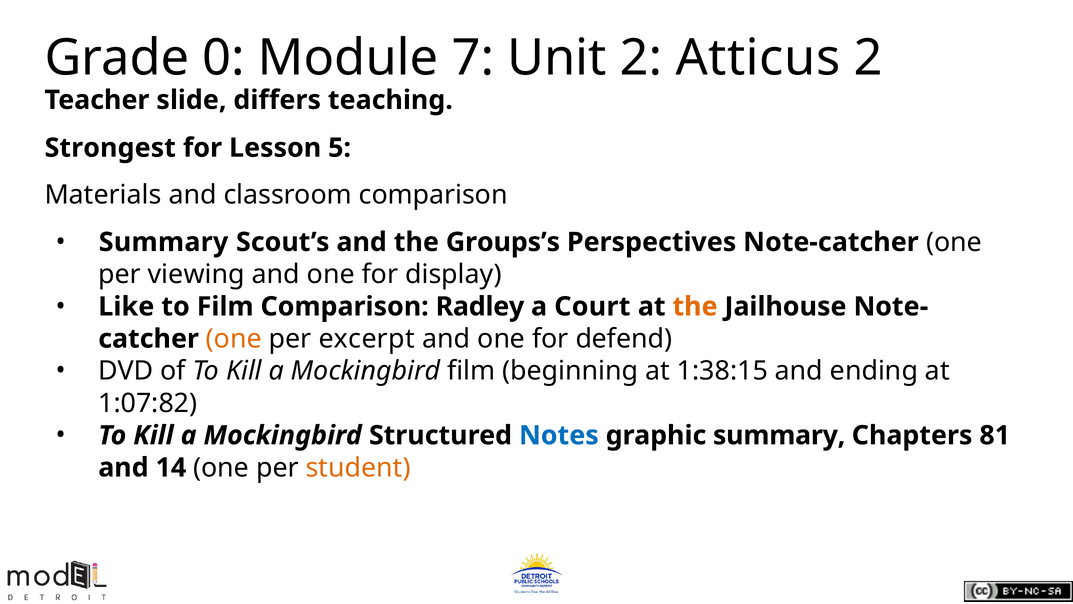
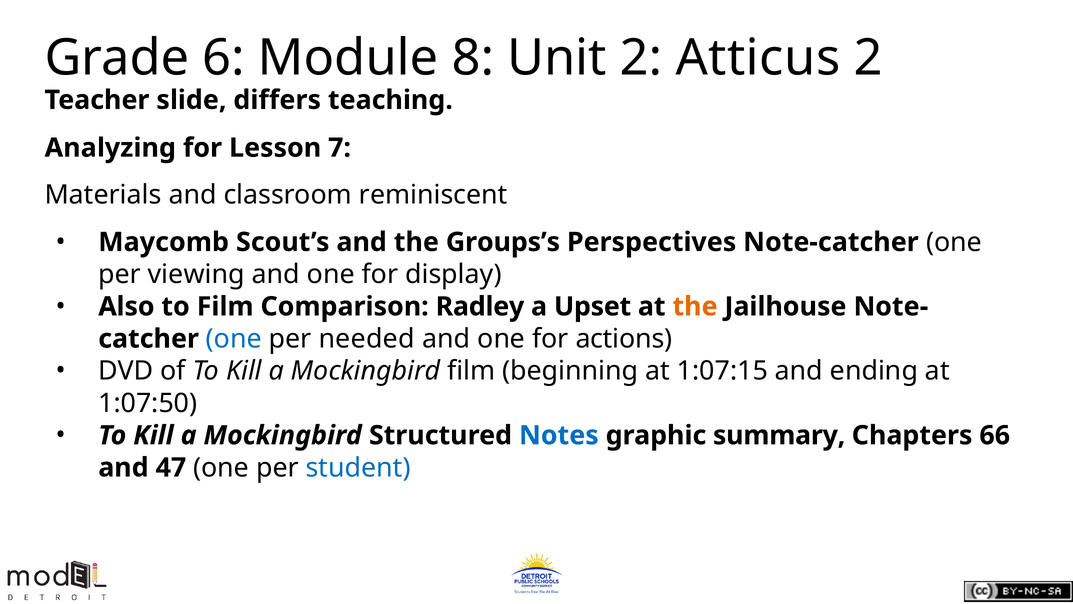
0: 0 -> 6
7: 7 -> 8
Strongest: Strongest -> Analyzing
5: 5 -> 7
classroom comparison: comparison -> reminiscent
Summary at (164, 242): Summary -> Maycomb
Like: Like -> Also
Court: Court -> Upset
one at (234, 339) colour: orange -> blue
excerpt: excerpt -> needed
defend: defend -> actions
1:38:15: 1:38:15 -> 1:07:15
1:07:82: 1:07:82 -> 1:07:50
81: 81 -> 66
14: 14 -> 47
student colour: orange -> blue
